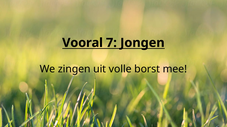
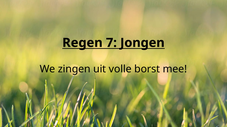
Vooral: Vooral -> Regen
